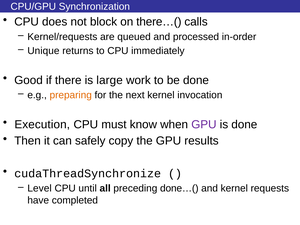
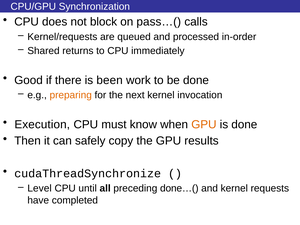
there…(: there…( -> pass…(
Unique: Unique -> Shared
large: large -> been
GPU at (204, 124) colour: purple -> orange
